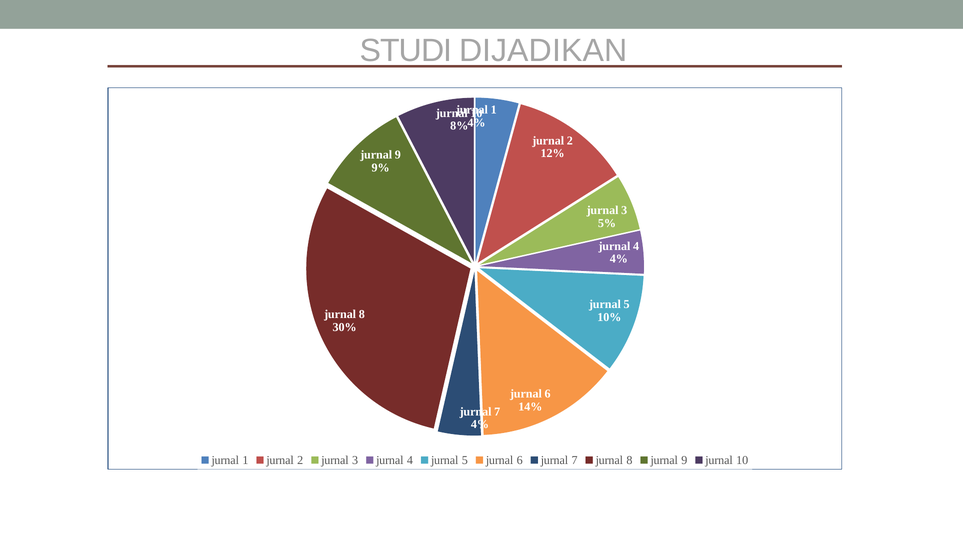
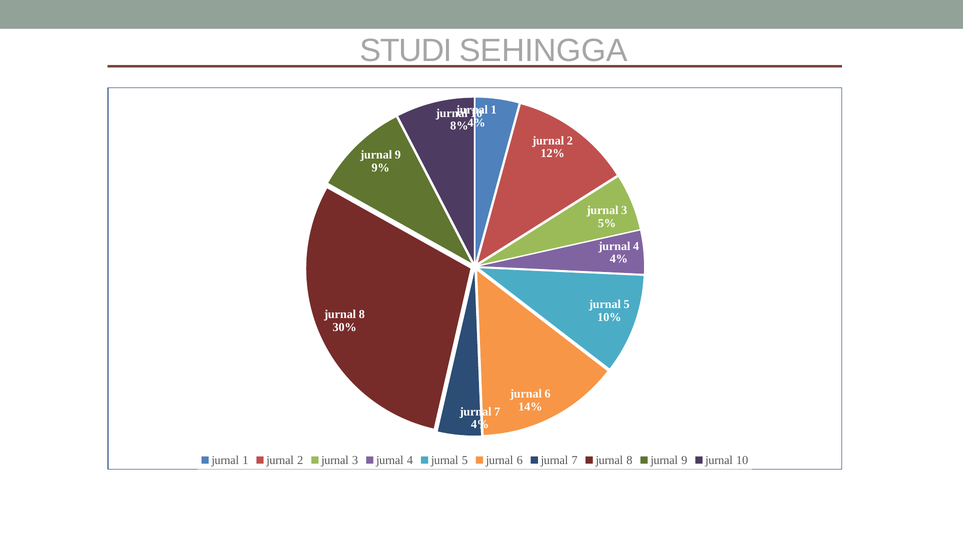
DIJADIKAN: DIJADIKAN -> SEHINGGA
